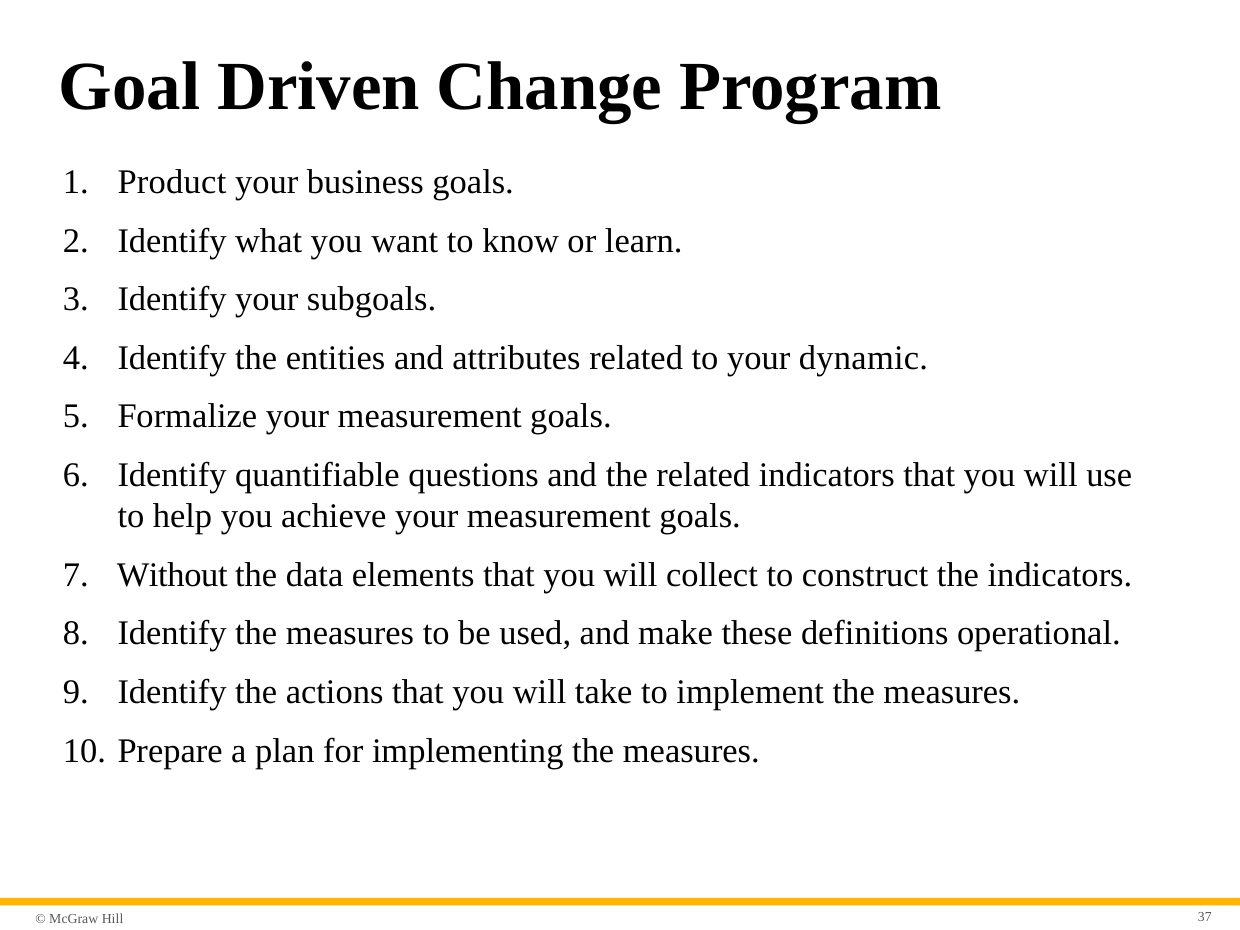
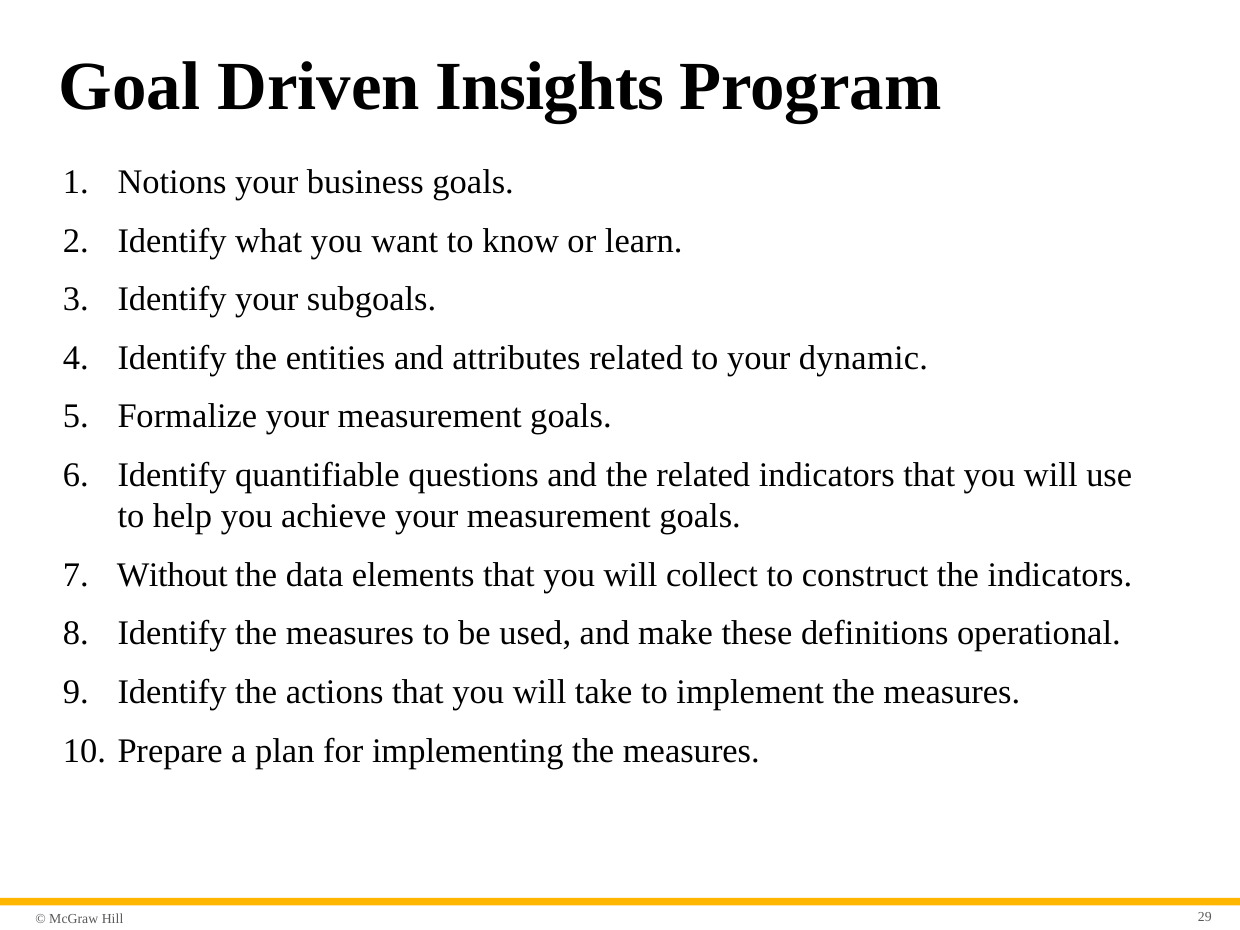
Change: Change -> Insights
Product: Product -> Notions
37: 37 -> 29
